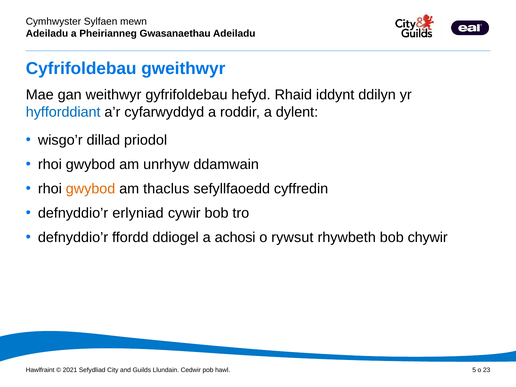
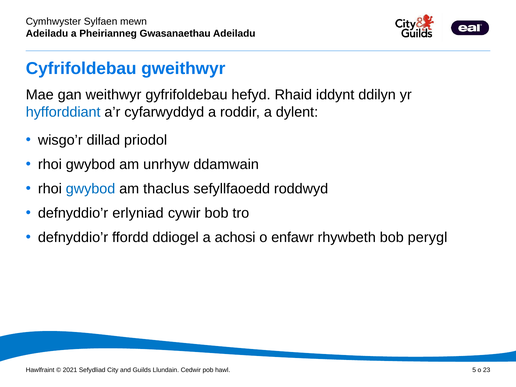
gwybod at (91, 189) colour: orange -> blue
cyffredin: cyffredin -> roddwyd
rywsut: rywsut -> enfawr
chywir: chywir -> perygl
